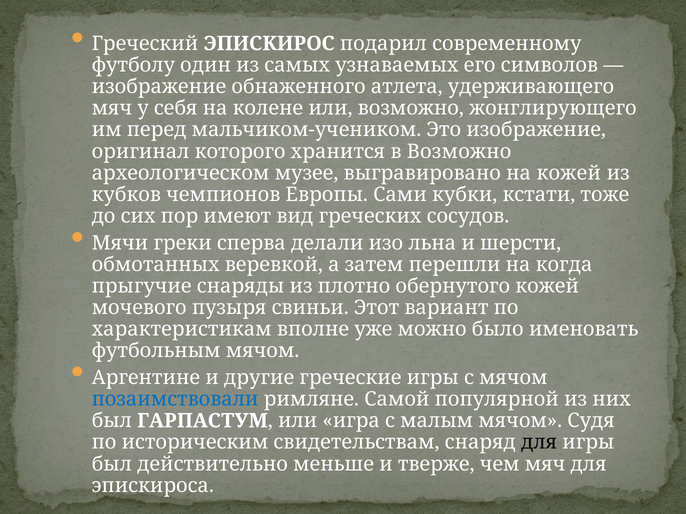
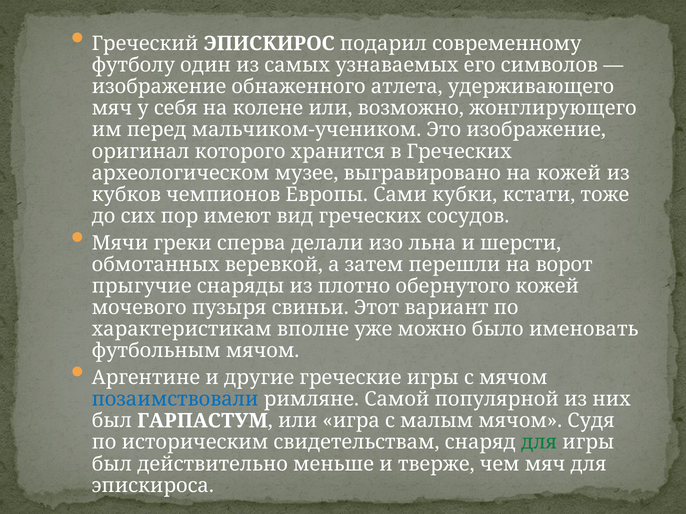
в Возможно: Возможно -> Греческих
когда: когда -> ворот
для at (539, 443) colour: black -> green
